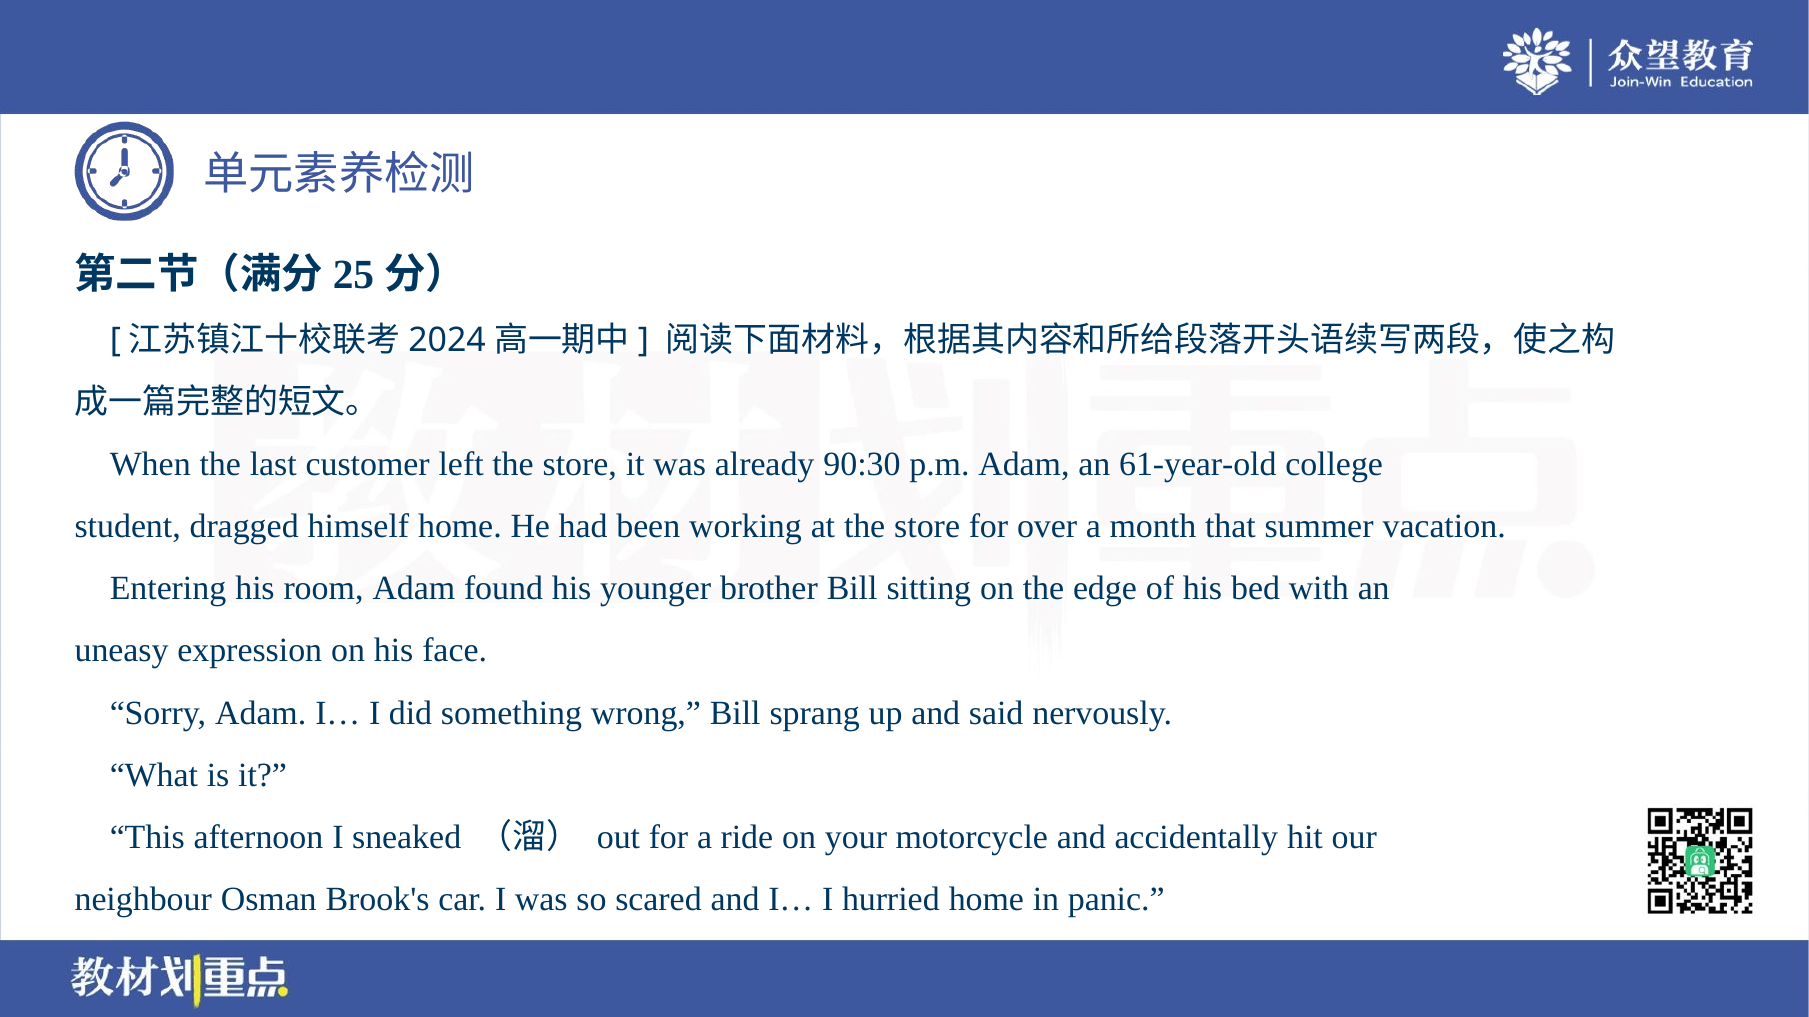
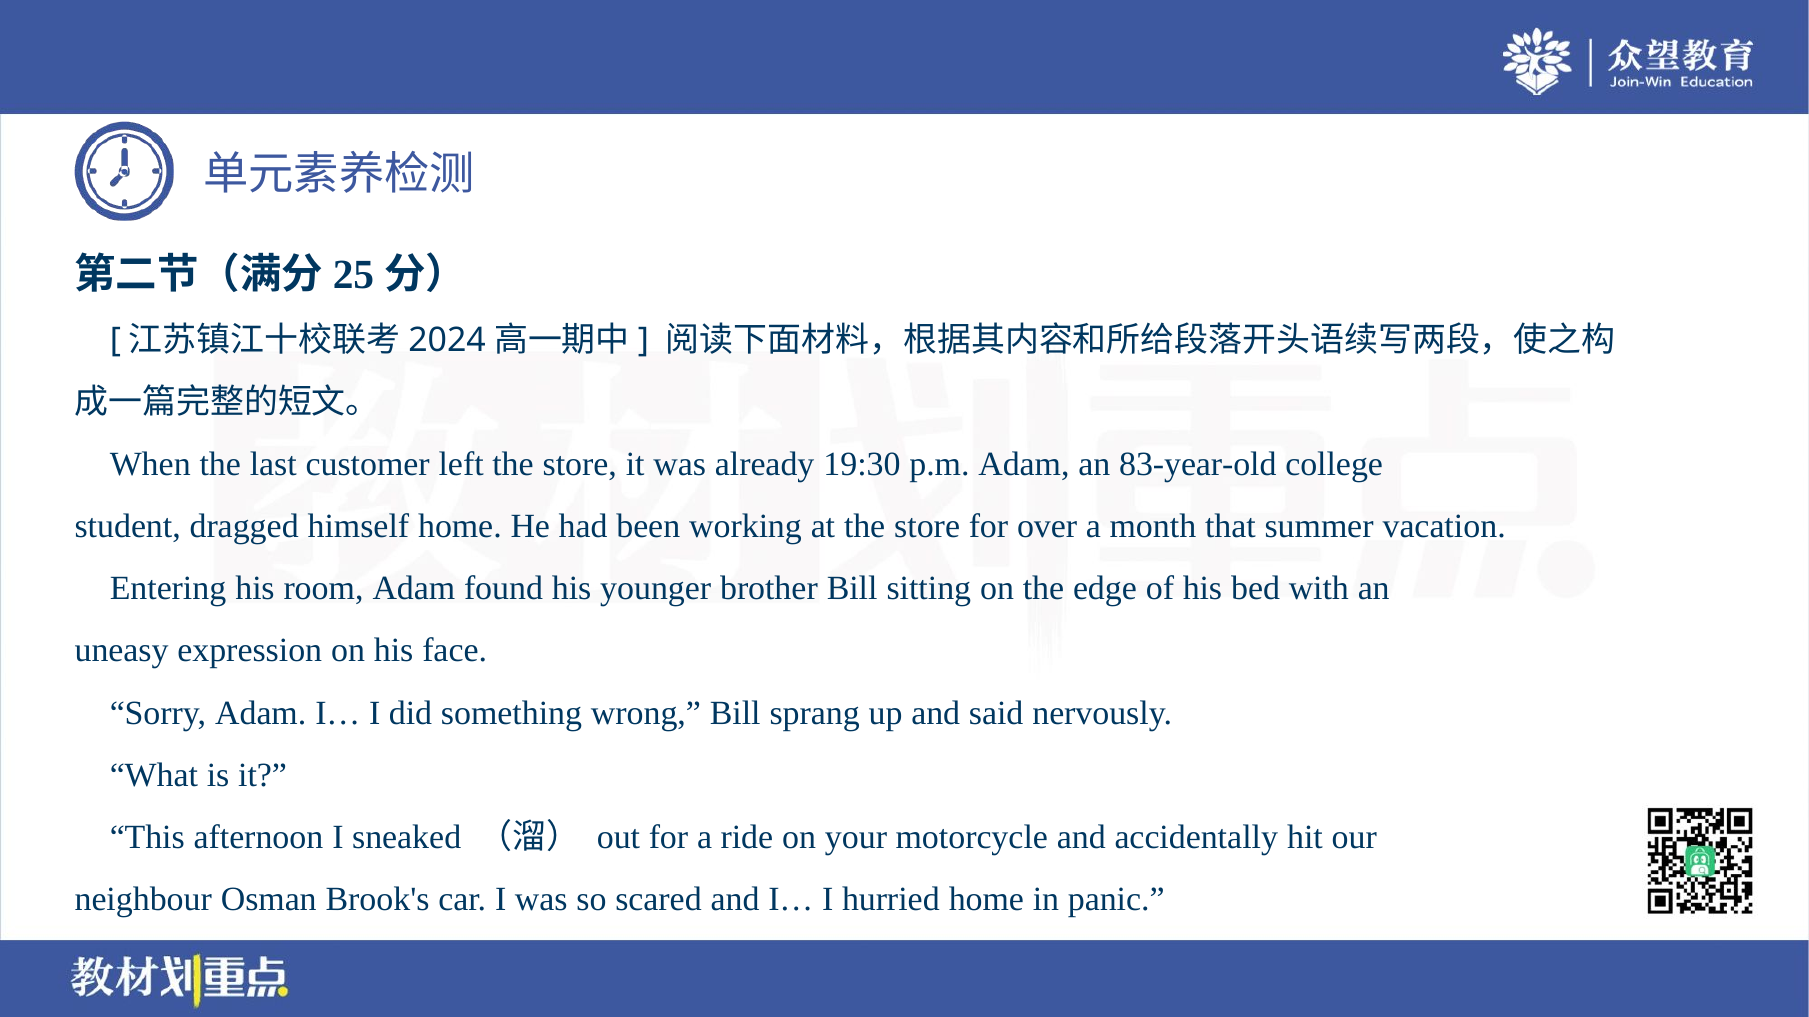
90:30: 90:30 -> 19:30
61-year-old: 61-year-old -> 83-year-old
